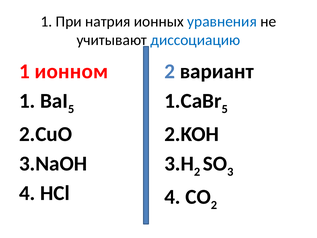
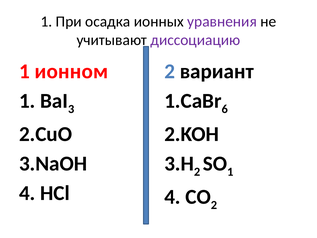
натрия: натрия -> осадка
уравнения colour: blue -> purple
диссоциацию colour: blue -> purple
5 at (71, 109): 5 -> 3
5 at (225, 109): 5 -> 6
3 at (230, 172): 3 -> 1
